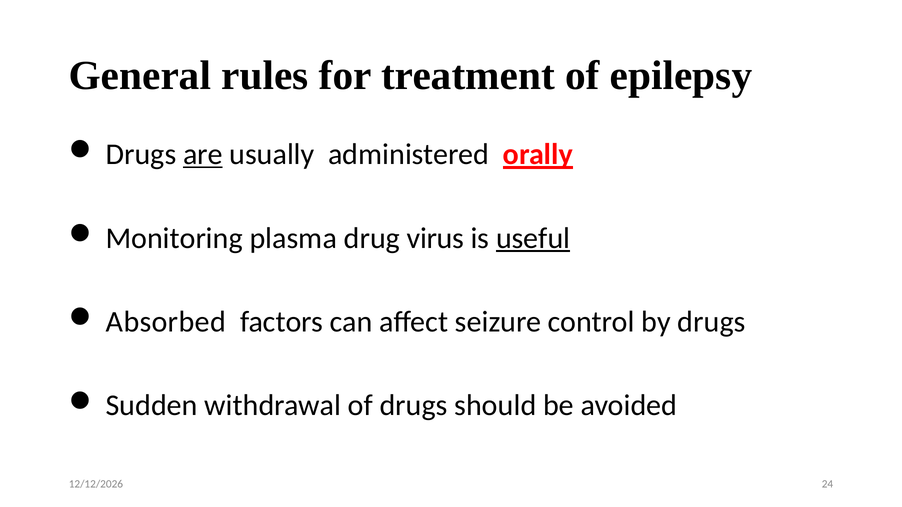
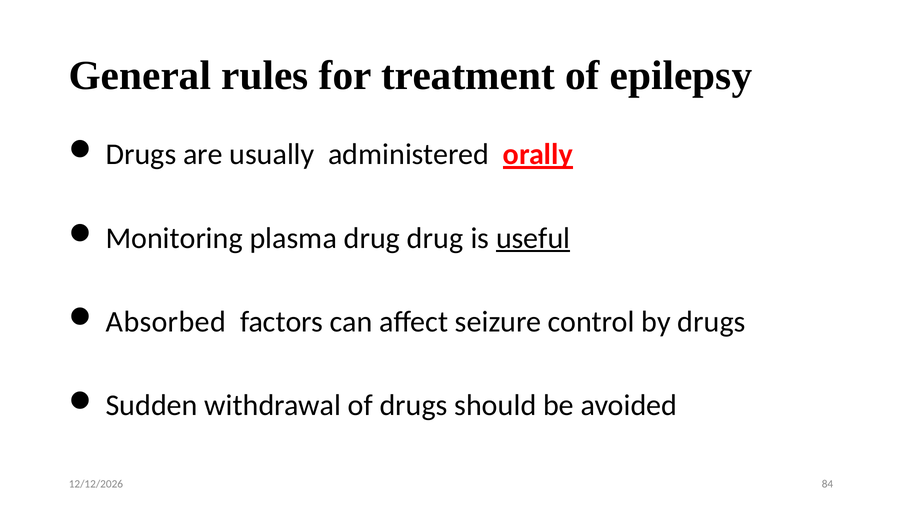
are underline: present -> none
drug virus: virus -> drug
24: 24 -> 84
